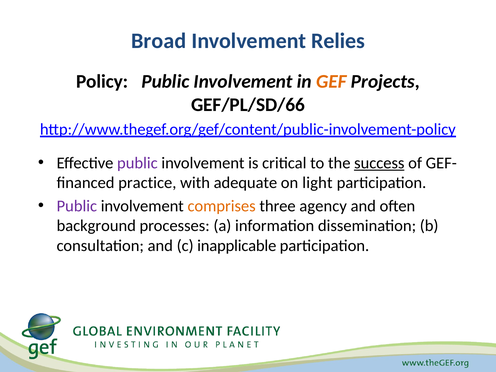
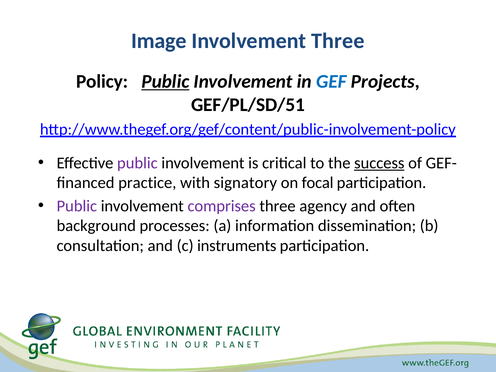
Broad: Broad -> Image
Involvement Relies: Relies -> Three
Public at (165, 82) underline: none -> present
GEF colour: orange -> blue
GEF/PL/SD/66: GEF/PL/SD/66 -> GEF/PL/SD/51
adequate: adequate -> signatory
light: light -> focal
comprises colour: orange -> purple
inapplicable: inapplicable -> instruments
